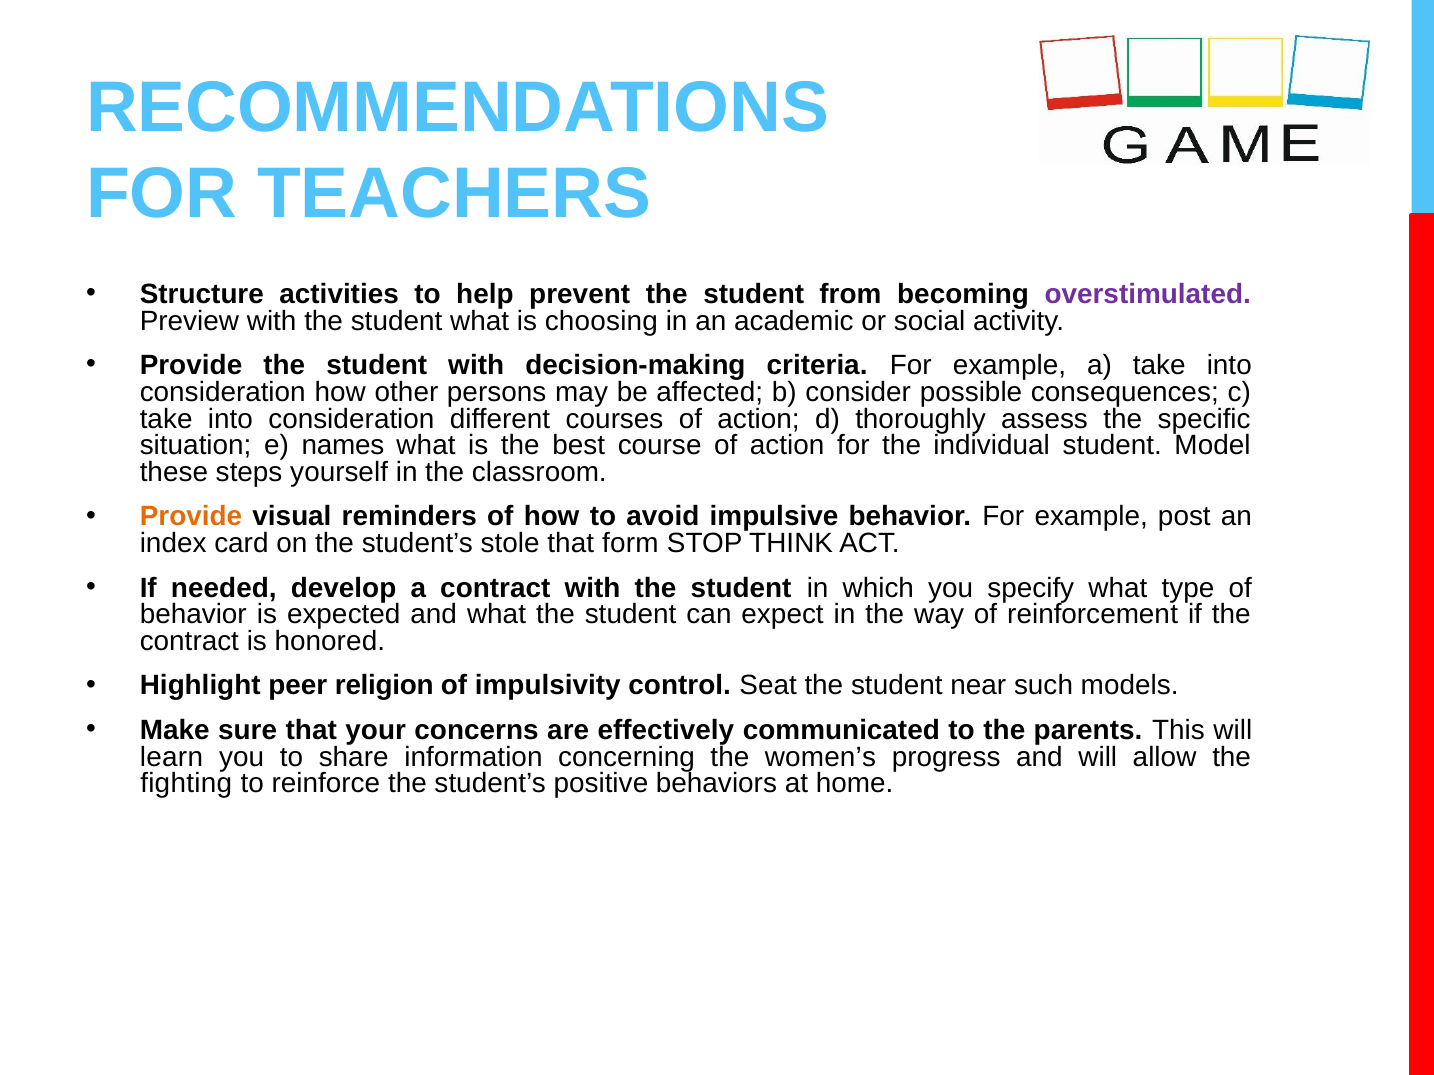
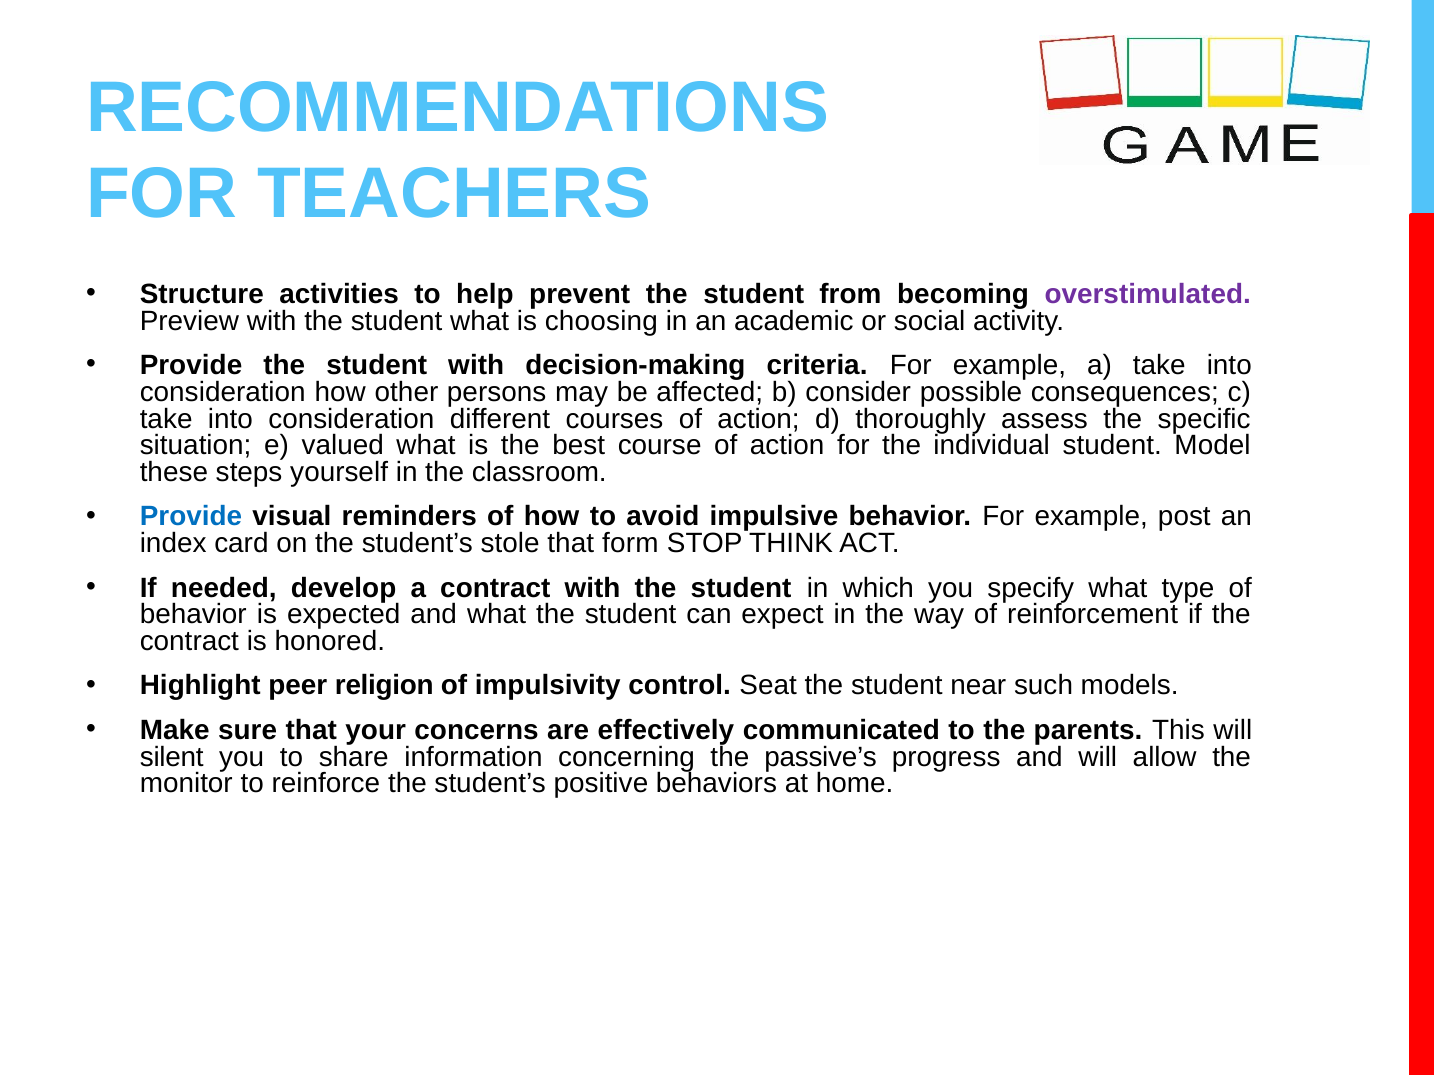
names: names -> valued
Provide at (191, 517) colour: orange -> blue
learn: learn -> silent
women’s: women’s -> passive’s
fighting: fighting -> monitor
